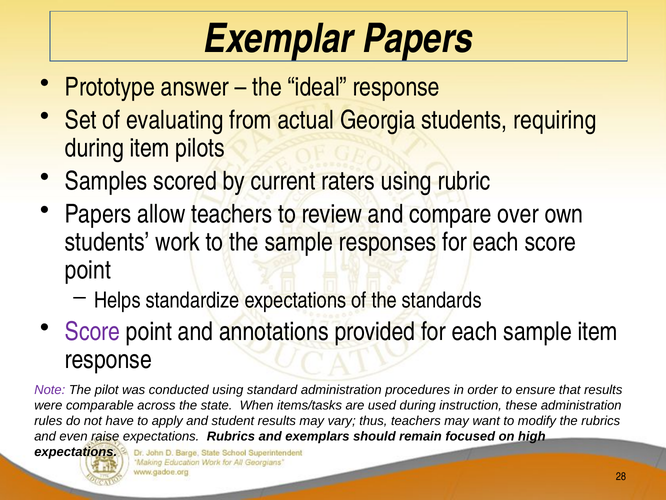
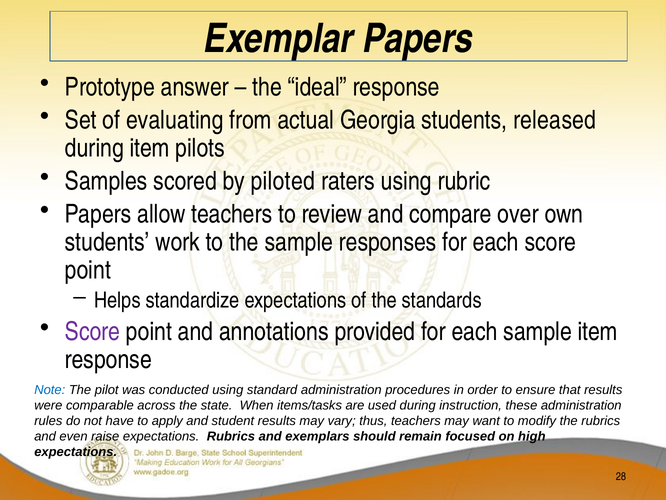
requiring: requiring -> released
current: current -> piloted
Note colour: purple -> blue
